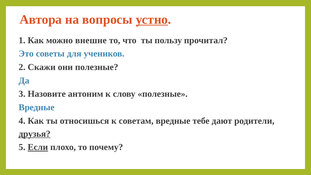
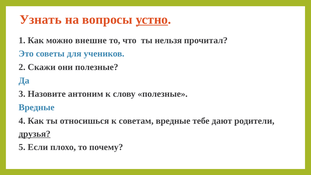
Автора: Автора -> Узнать
пользу: пользу -> нельзя
Если underline: present -> none
